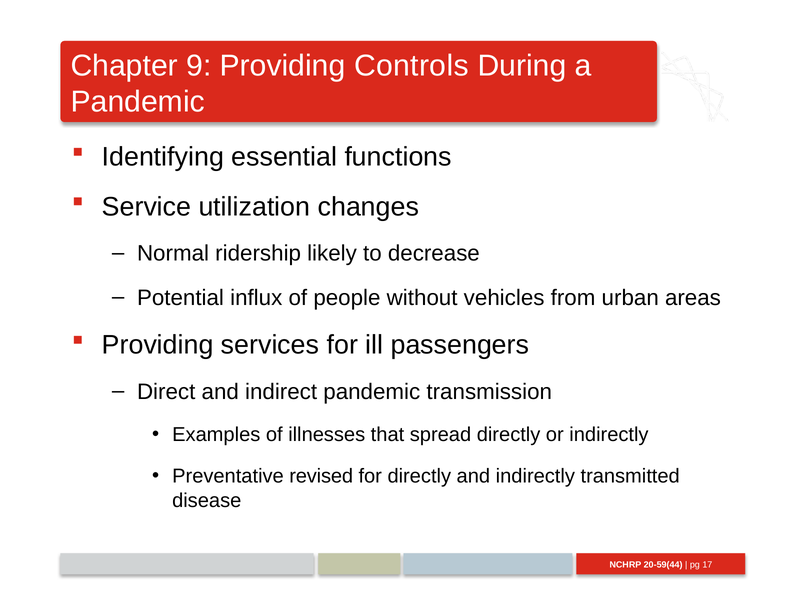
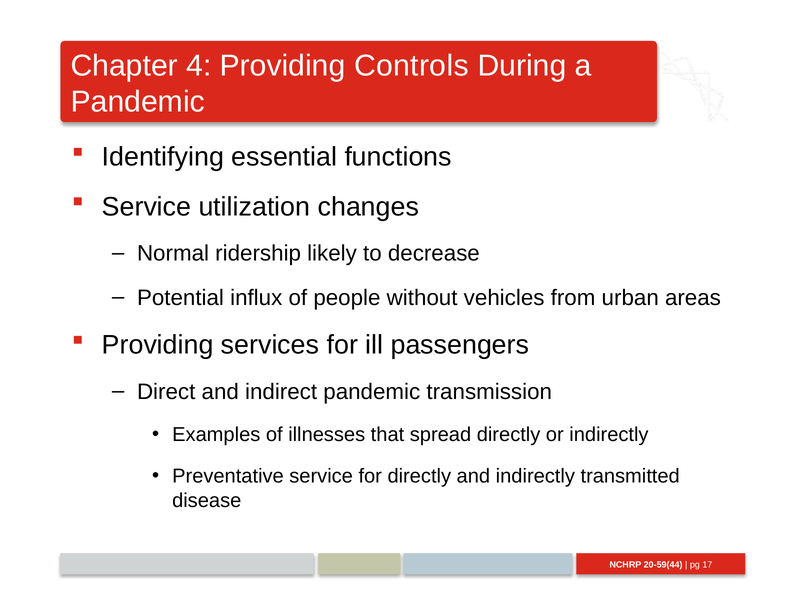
9: 9 -> 4
Preventative revised: revised -> service
